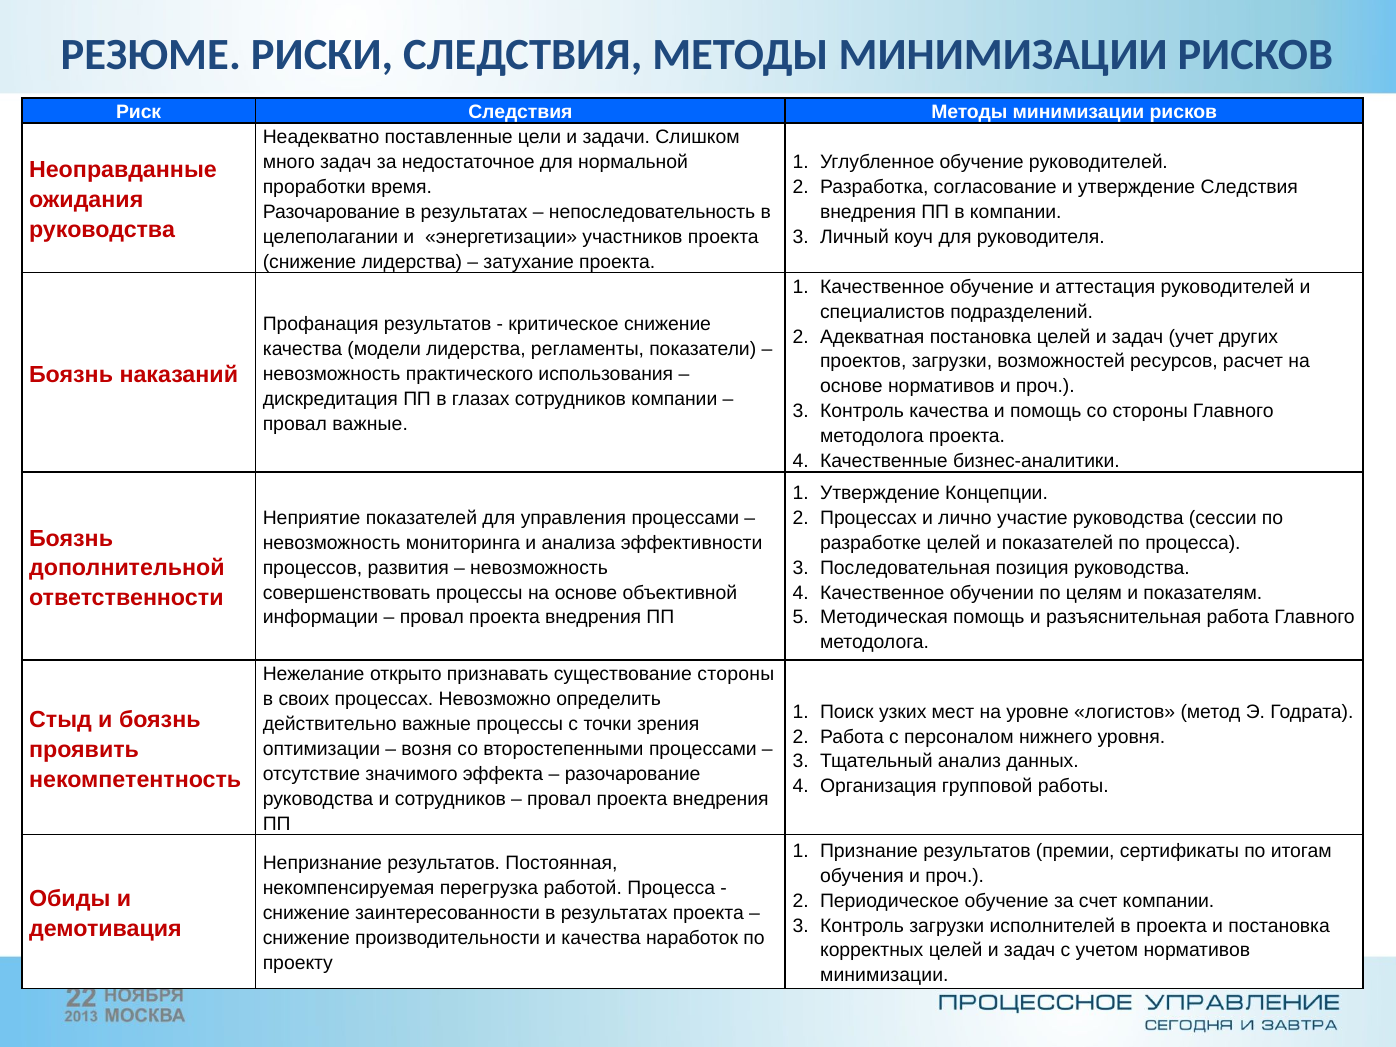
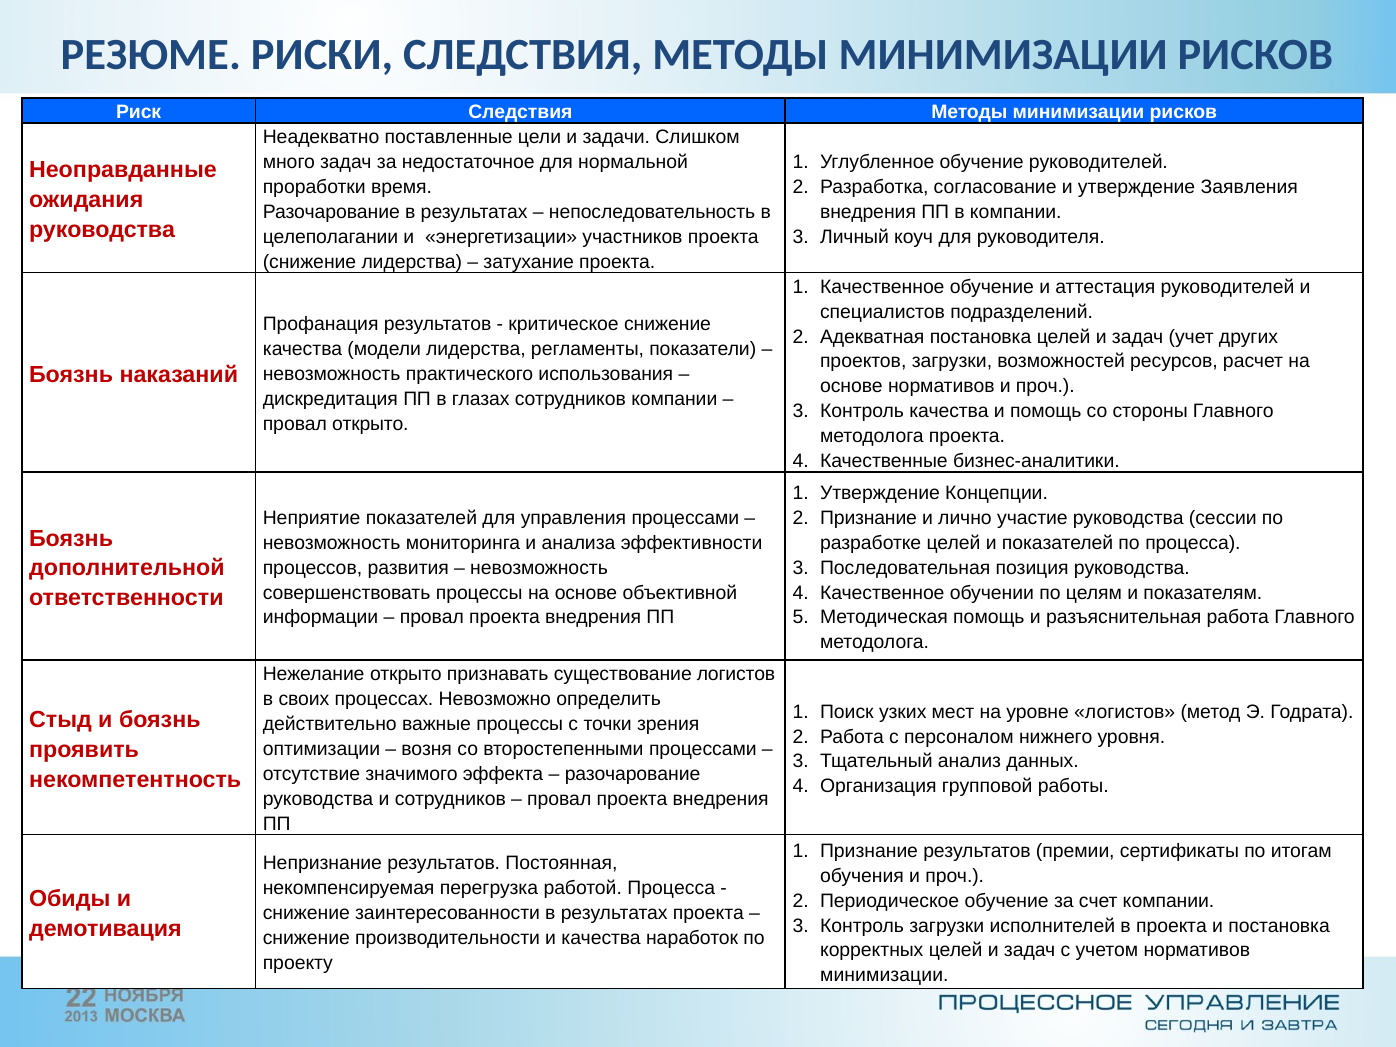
утверждение Следствия: Следствия -> Заявления
провал важные: важные -> открыто
Процессах at (869, 518): Процессах -> Признание
существование стороны: стороны -> логистов
